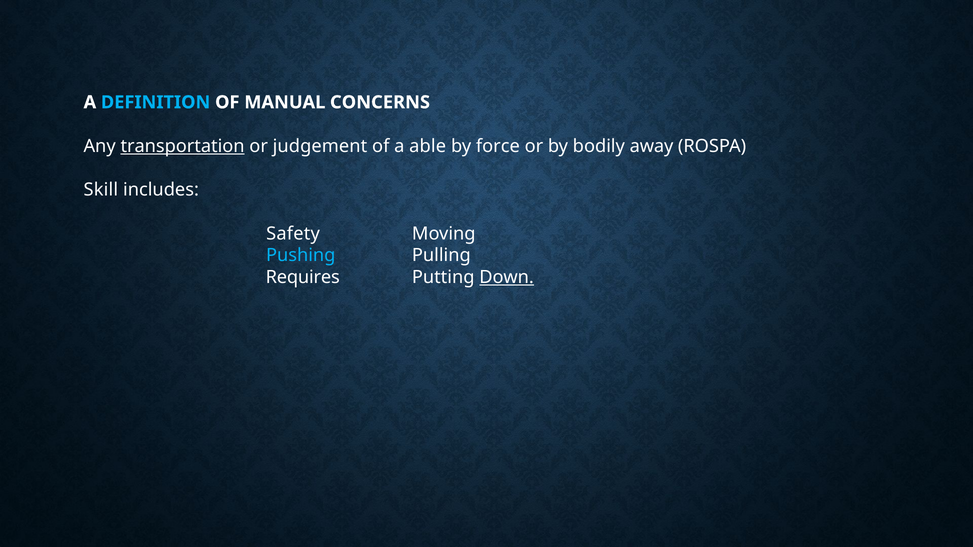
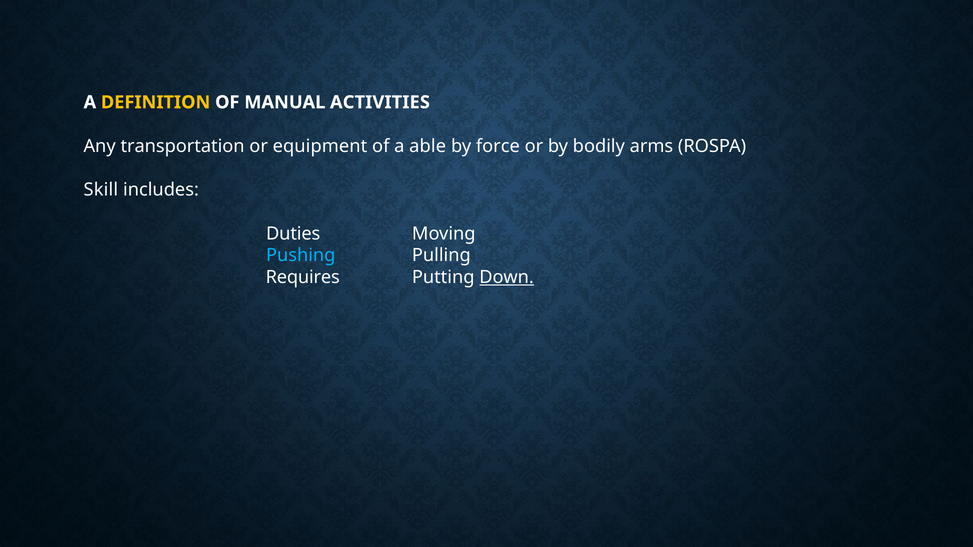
DEFINITION colour: light blue -> yellow
CONCERNS: CONCERNS -> ACTIVITIES
transportation underline: present -> none
judgement: judgement -> equipment
away: away -> arms
Safety: Safety -> Duties
